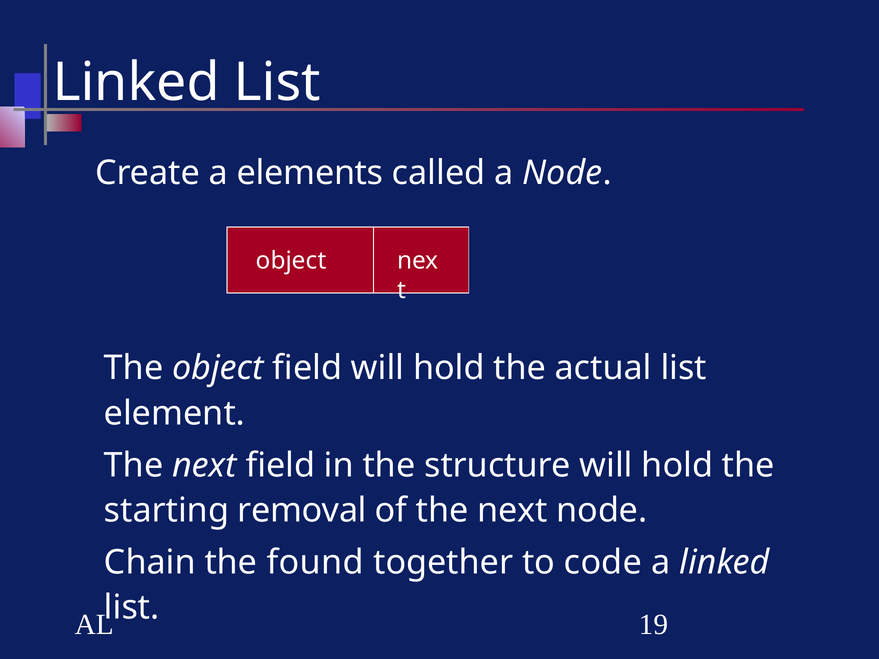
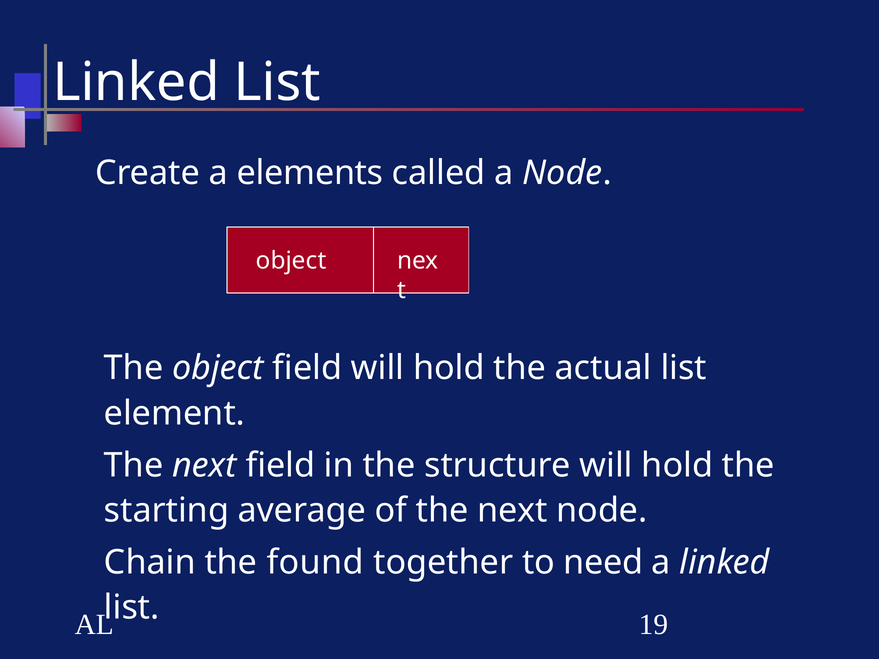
removal: removal -> average
code: code -> need
